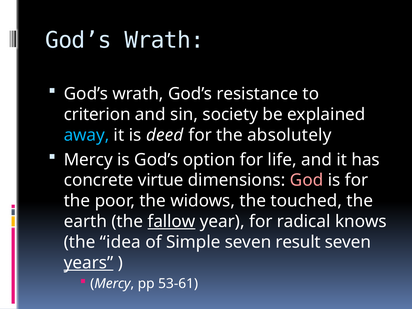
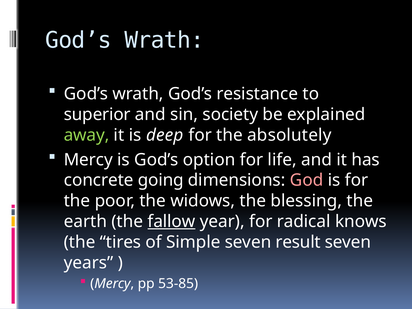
criterion: criterion -> superior
away colour: light blue -> light green
deed: deed -> deep
virtue: virtue -> going
touched: touched -> blessing
idea: idea -> tires
years underline: present -> none
53-61: 53-61 -> 53-85
